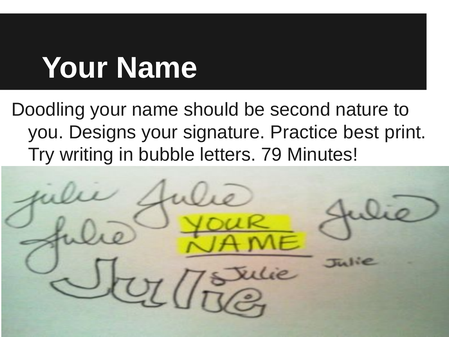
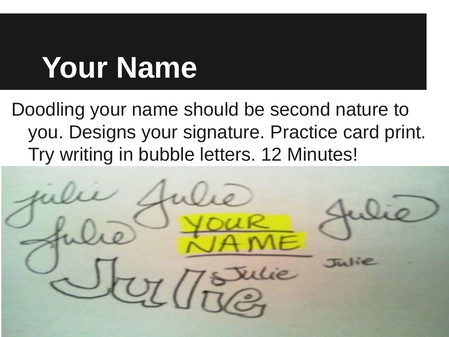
best: best -> card
79: 79 -> 12
